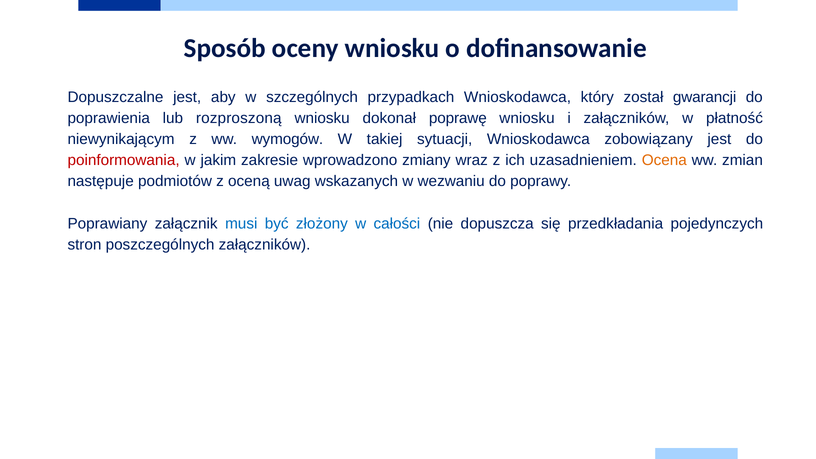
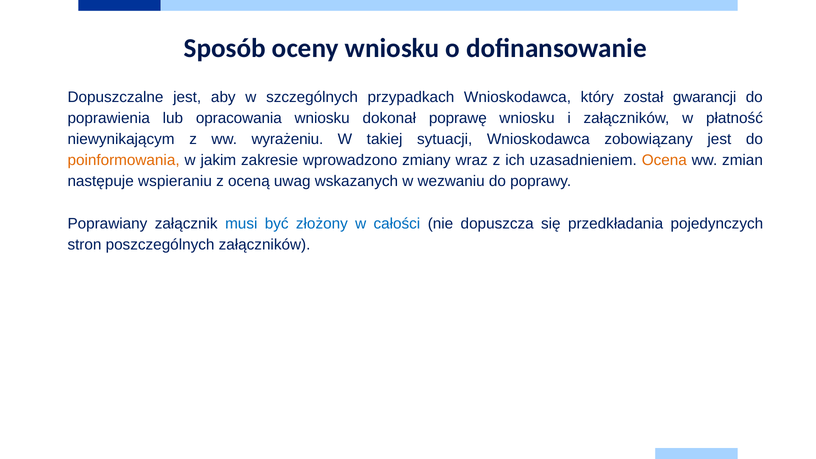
rozproszoną: rozproszoną -> opracowania
wymogów: wymogów -> wyrażeniu
poinformowania colour: red -> orange
podmiotów: podmiotów -> wspieraniu
